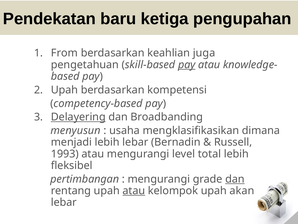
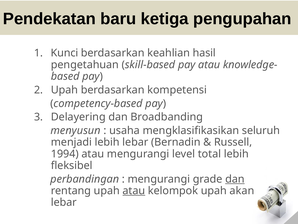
From: From -> Kunci
juga: juga -> hasil
pay at (187, 65) underline: present -> none
Delayering underline: present -> none
dimana: dimana -> seluruh
1993: 1993 -> 1994
pertimbangan: pertimbangan -> perbandingan
